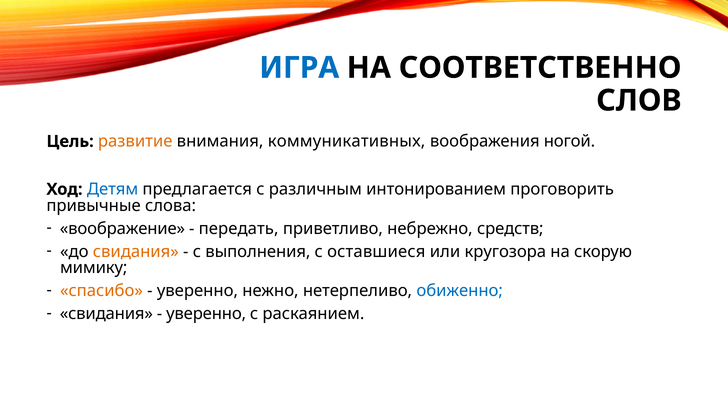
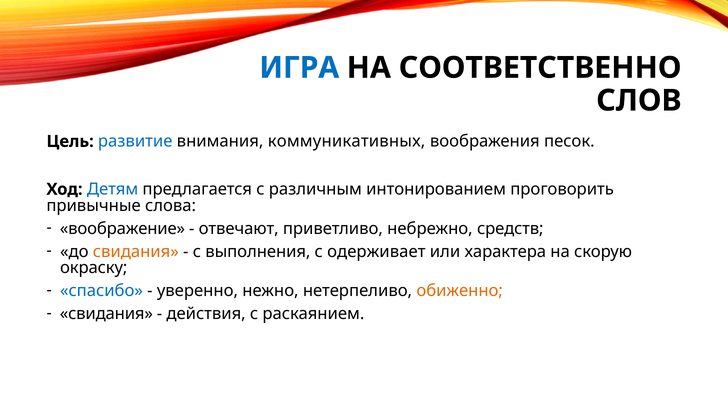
развитие colour: orange -> blue
ногой: ногой -> песок
передать: передать -> отвечают
оставшиеся: оставшиеся -> одерживает
кругозора: кругозора -> характера
мимику: мимику -> окраску
спасибо colour: orange -> blue
обиженно colour: blue -> orange
уверенно at (206, 314): уверенно -> действия
